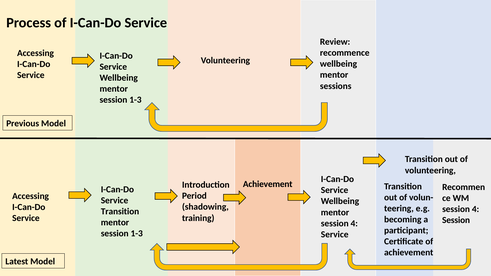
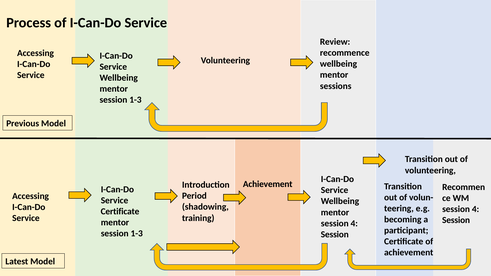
Transition at (120, 212): Transition -> Certificate
Service at (335, 235): Service -> Session
